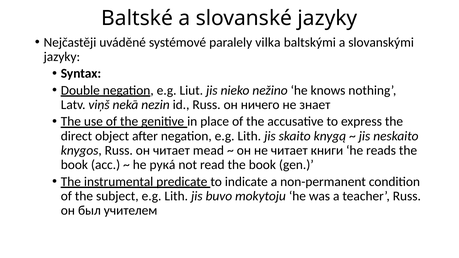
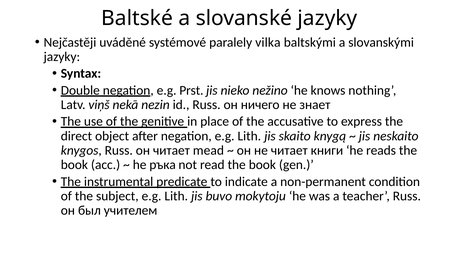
Liut: Liut -> Prst
рукá: рукá -> pъка
